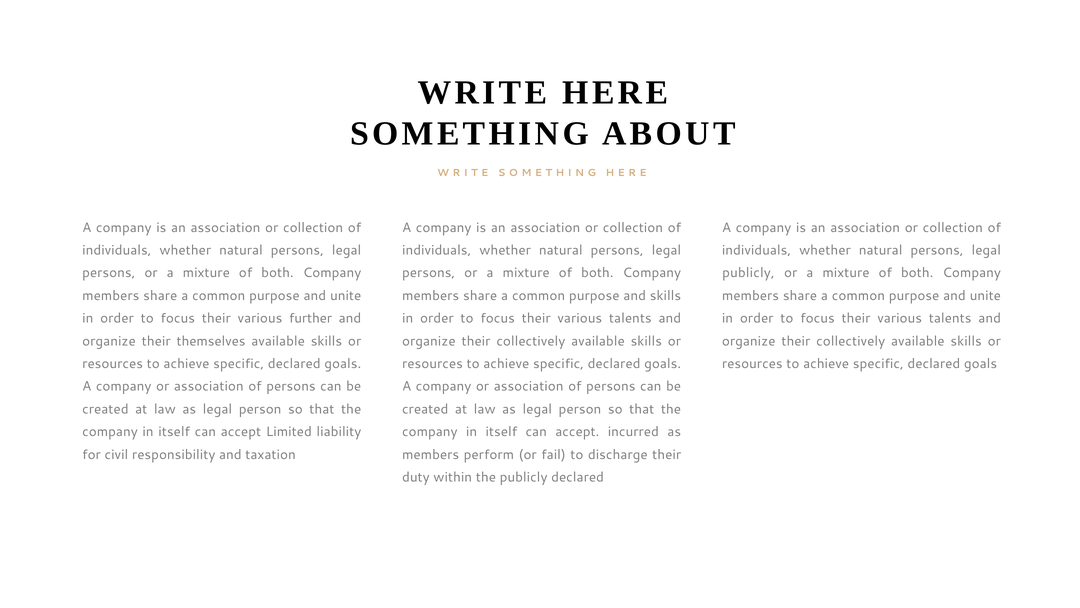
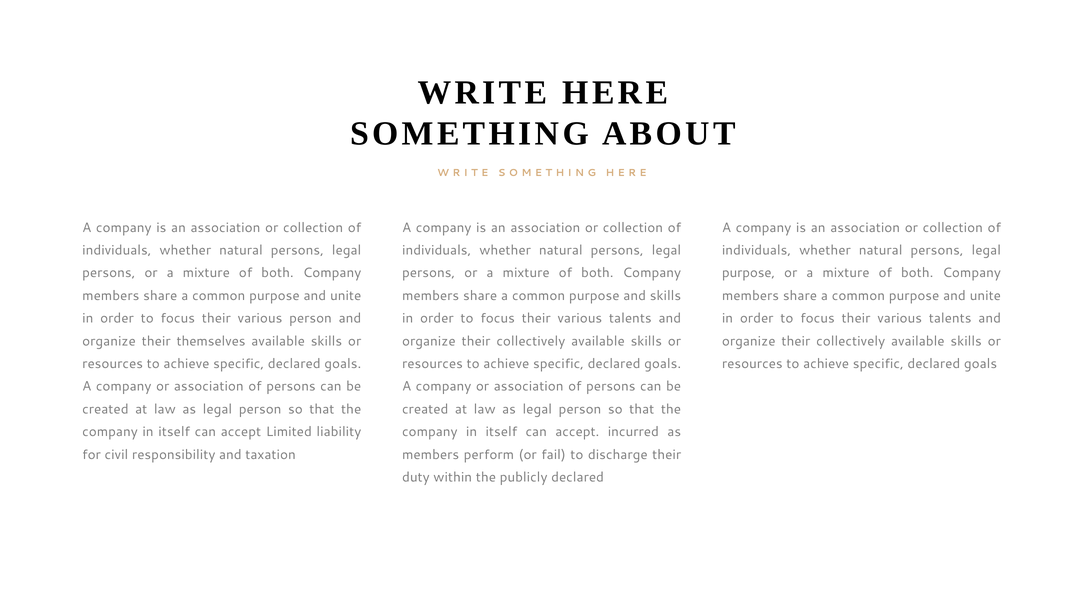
publicly at (748, 273): publicly -> purpose
various further: further -> person
